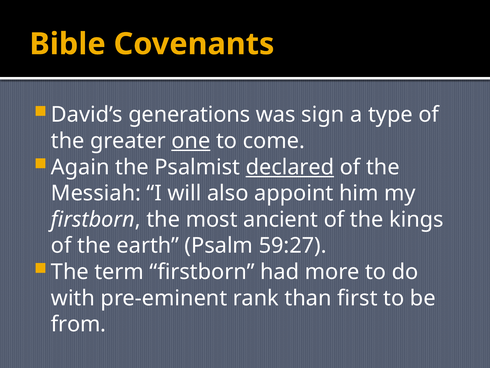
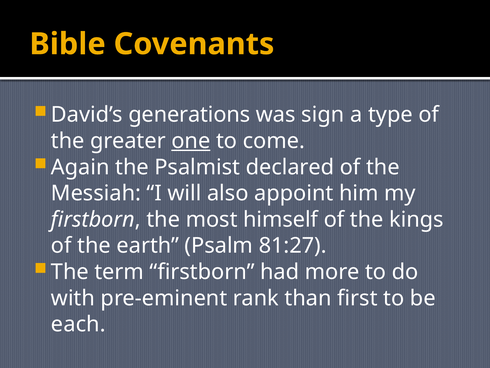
declared underline: present -> none
ancient: ancient -> himself
59:27: 59:27 -> 81:27
from: from -> each
